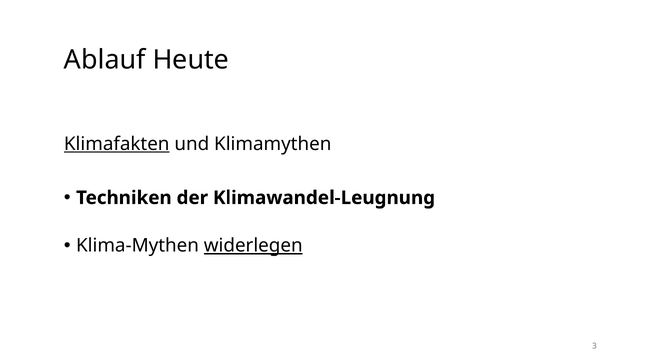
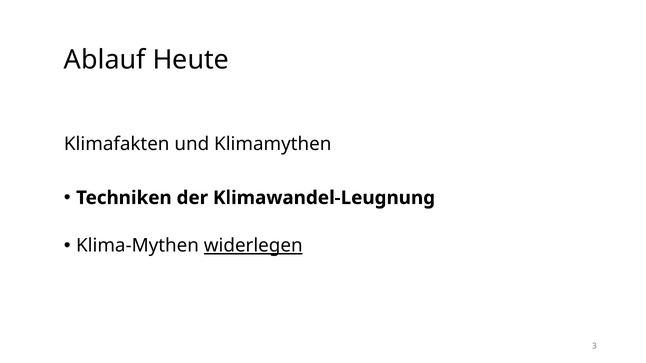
Klimafakten underline: present -> none
